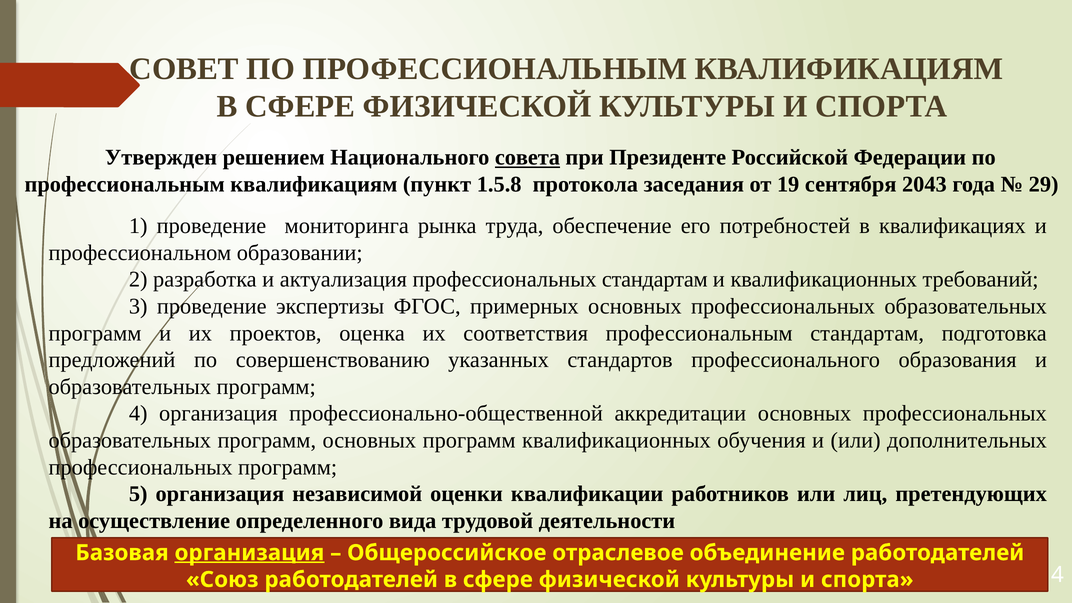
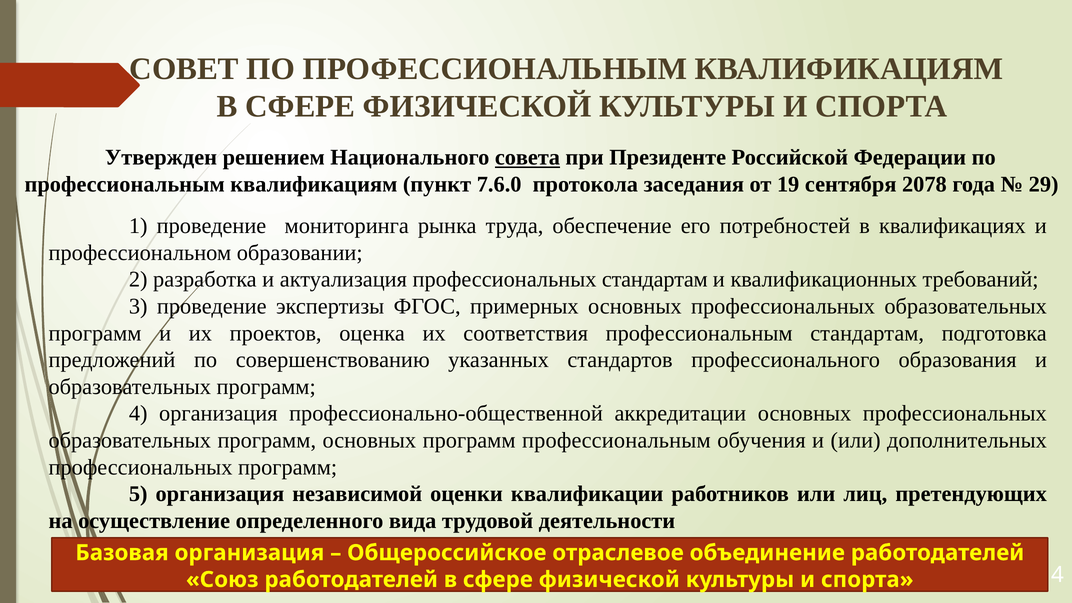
1.5.8: 1.5.8 -> 7.6.0
2043: 2043 -> 2078
программ квалификационных: квалификационных -> профессиональным
организация at (249, 553) underline: present -> none
